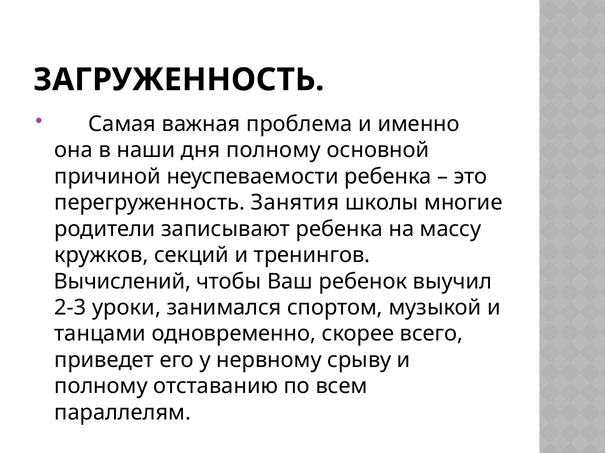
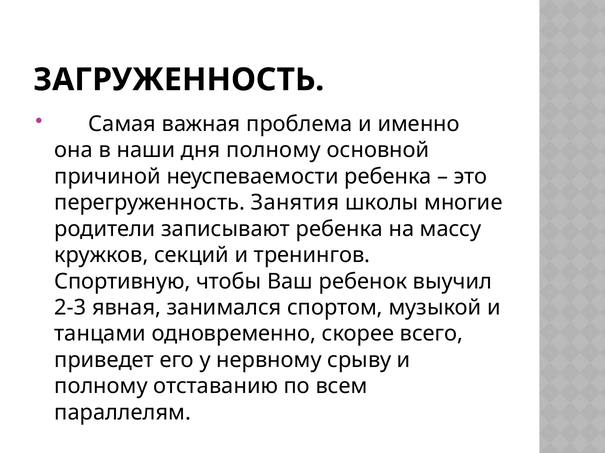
Вычислений: Вычислений -> Спортивную
уроки: уроки -> явная
